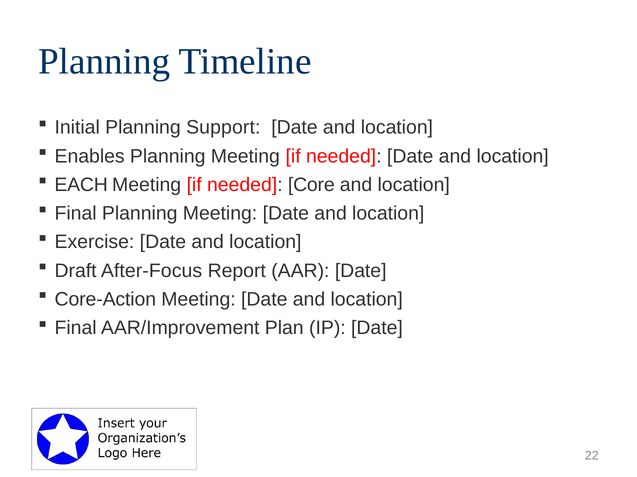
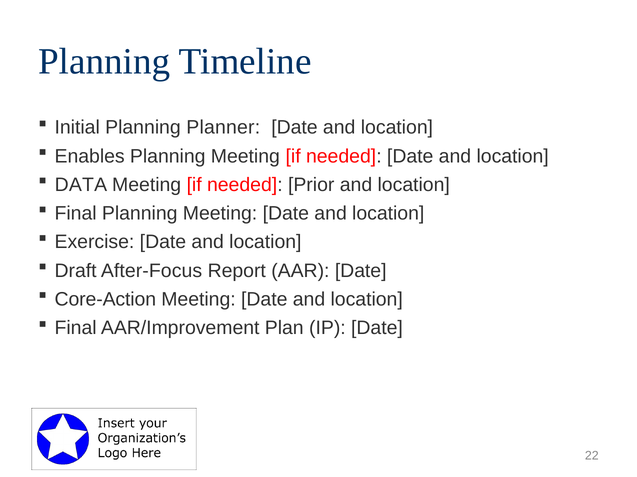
Support: Support -> Planner
EACH: EACH -> DATA
Core: Core -> Prior
